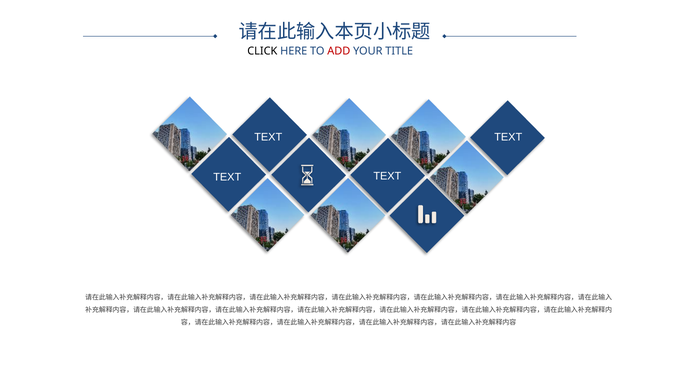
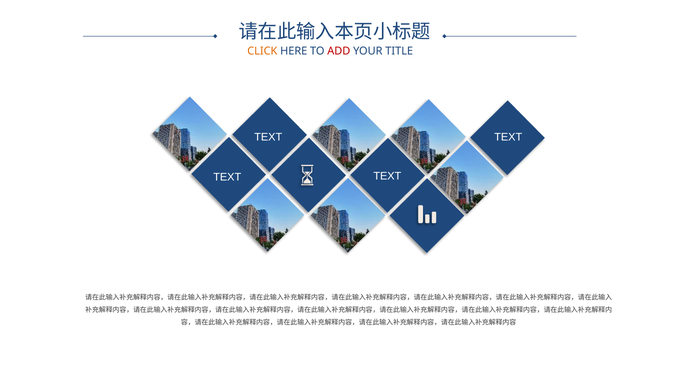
CLICK colour: black -> orange
